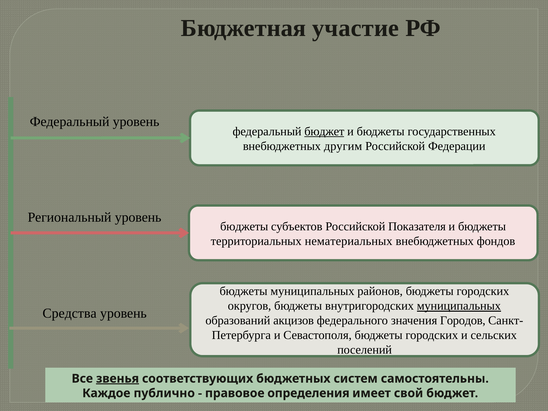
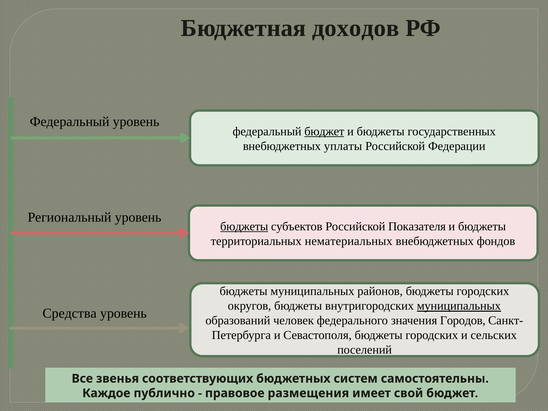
участие: участие -> доходов
другим: другим -> уплаты
бюджеты at (244, 226) underline: none -> present
акцизов: акцизов -> человек
звенья underline: present -> none
определения: определения -> размещения
